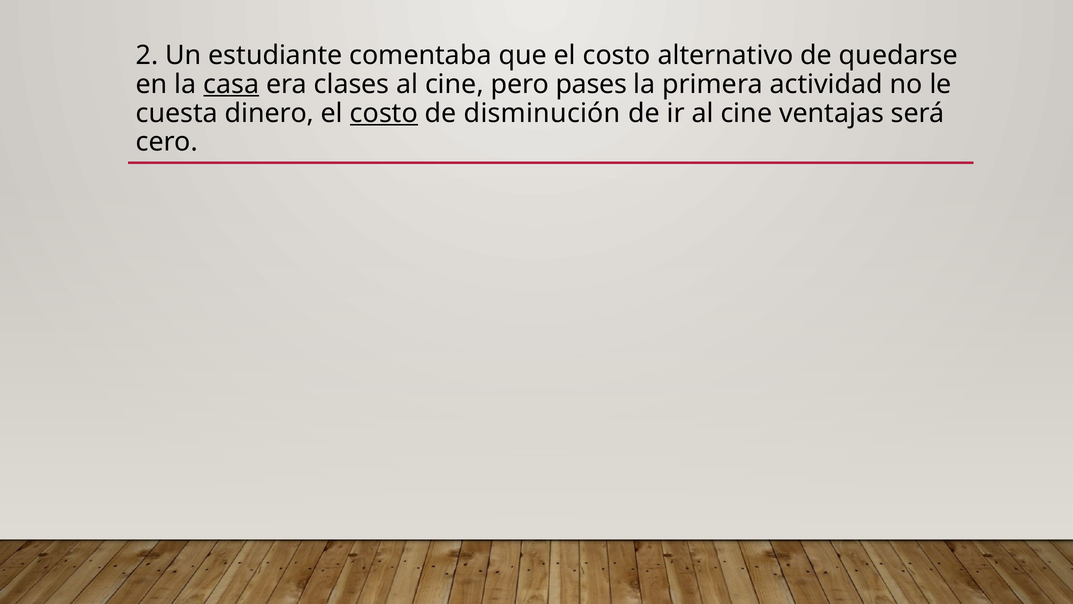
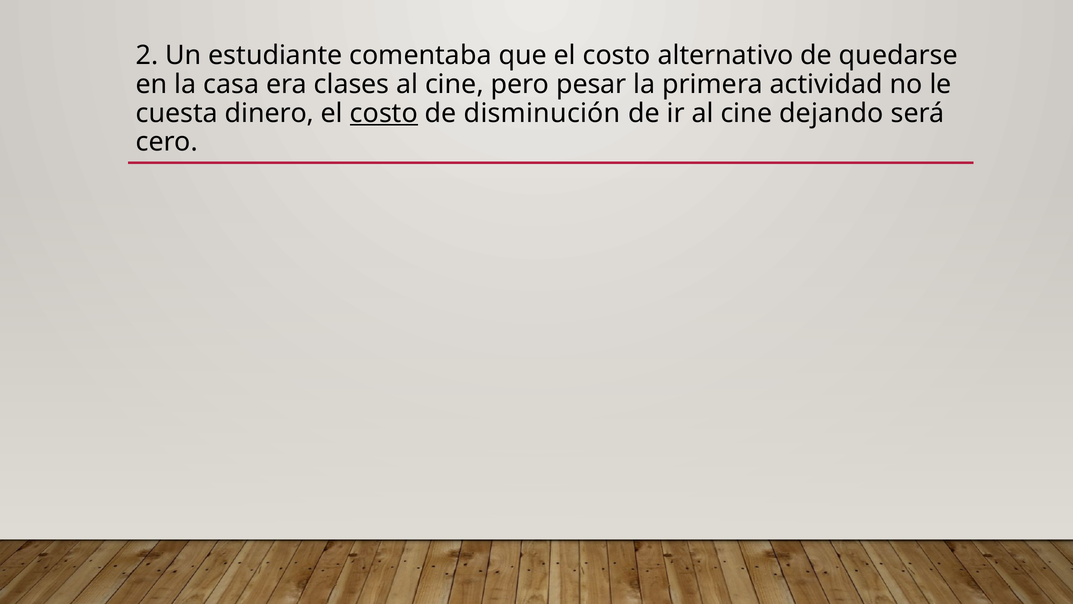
casa underline: present -> none
pases: pases -> pesar
ventajas: ventajas -> dejando
